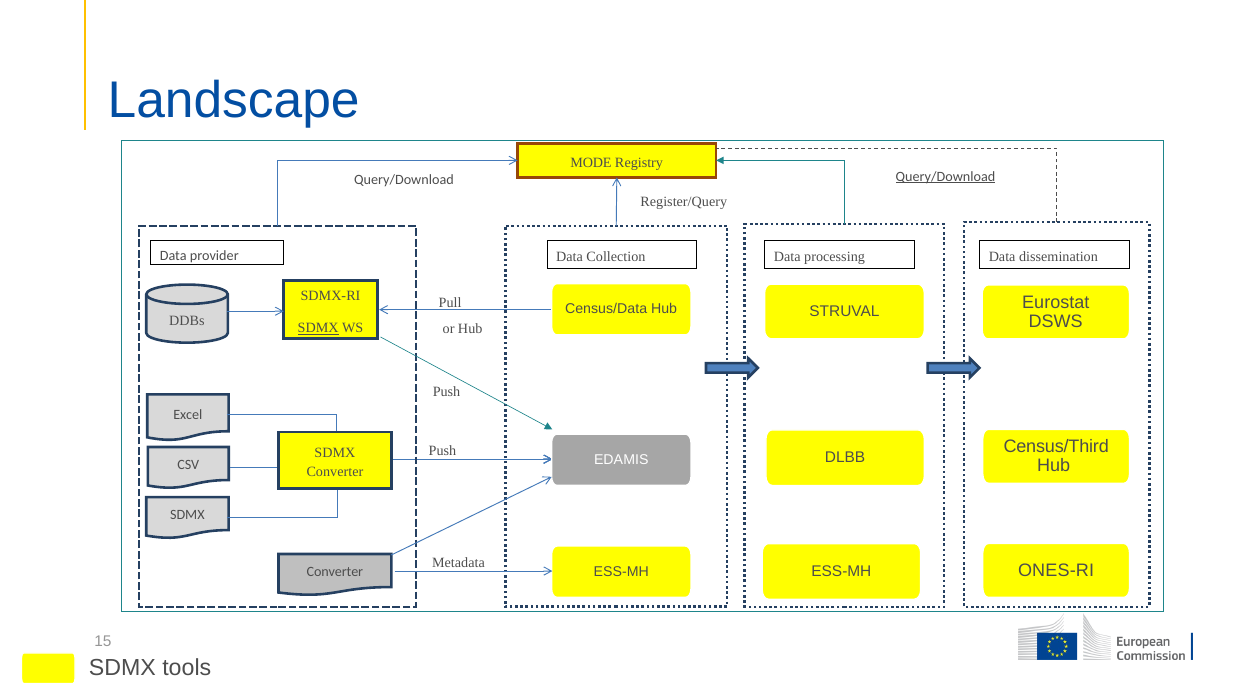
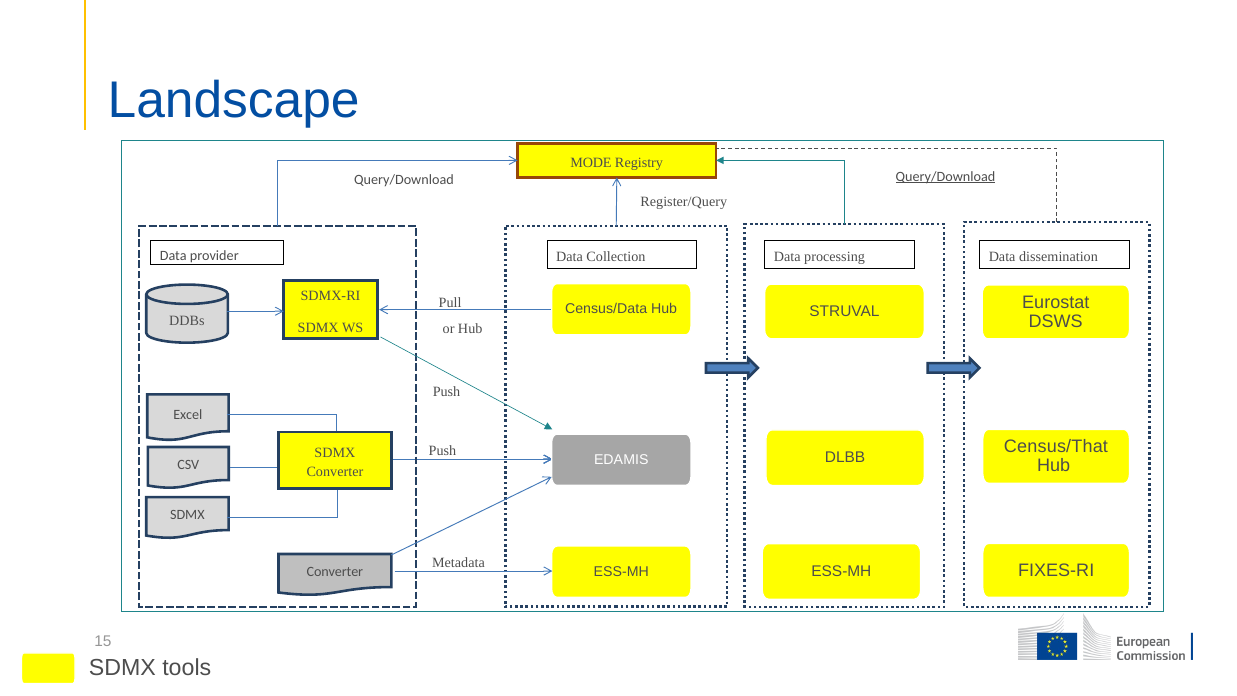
SDMX at (318, 328) underline: present -> none
Census/Third: Census/Third -> Census/That
ONES-RI: ONES-RI -> FIXES-RI
